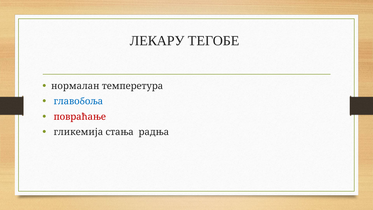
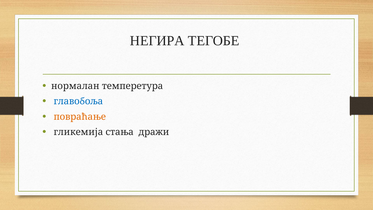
ЛЕКАРУ: ЛЕКАРУ -> НЕГИРА
повраћање colour: red -> orange
радња: радња -> дражи
